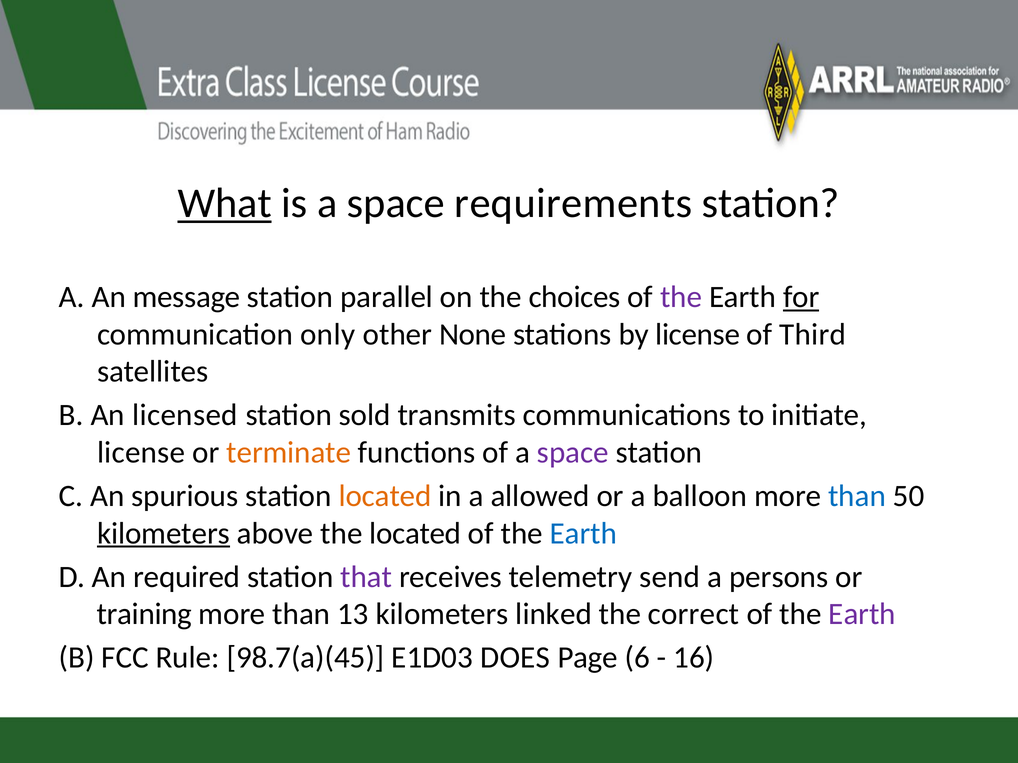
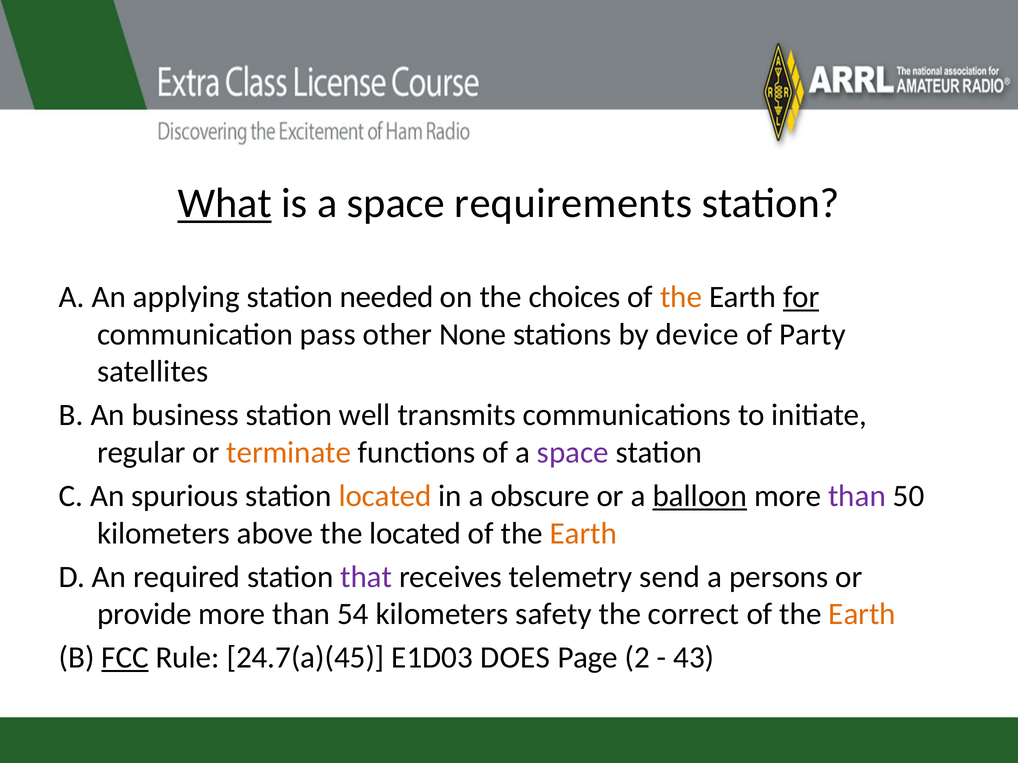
message: message -> applying
parallel: parallel -> needed
the at (681, 297) colour: purple -> orange
only: only -> pass
by license: license -> device
Third: Third -> Party
licensed: licensed -> business
sold: sold -> well
license at (141, 453): license -> regular
allowed: allowed -> obscure
balloon underline: none -> present
than at (857, 496) colour: blue -> purple
kilometers at (163, 534) underline: present -> none
Earth at (583, 534) colour: blue -> orange
training: training -> provide
13: 13 -> 54
linked: linked -> safety
Earth at (862, 614) colour: purple -> orange
FCC underline: none -> present
98.7(a)(45: 98.7(a)(45 -> 24.7(a)(45
6: 6 -> 2
16: 16 -> 43
